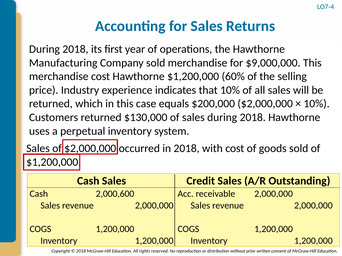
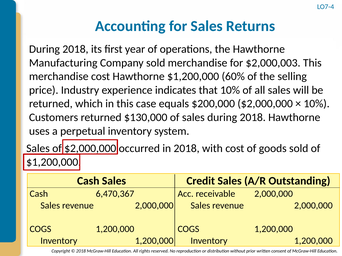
$9,000,000: $9,000,000 -> $2,000,003
2,000,600: 2,000,600 -> 6,470,367
